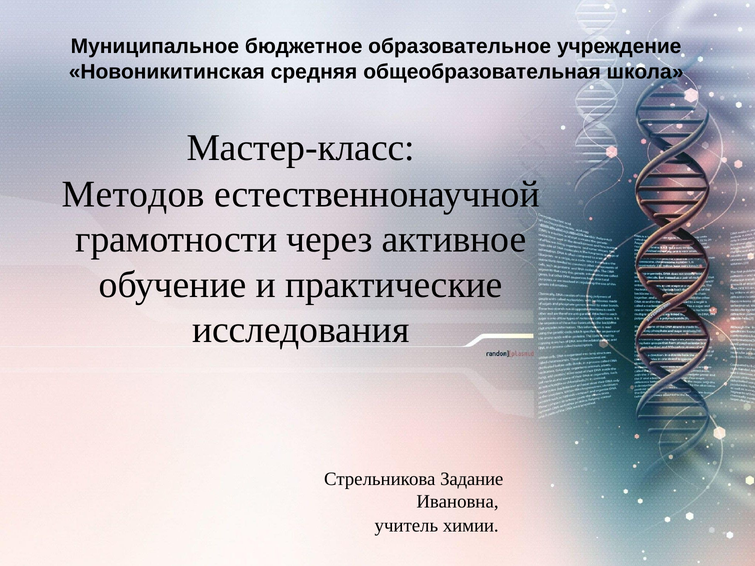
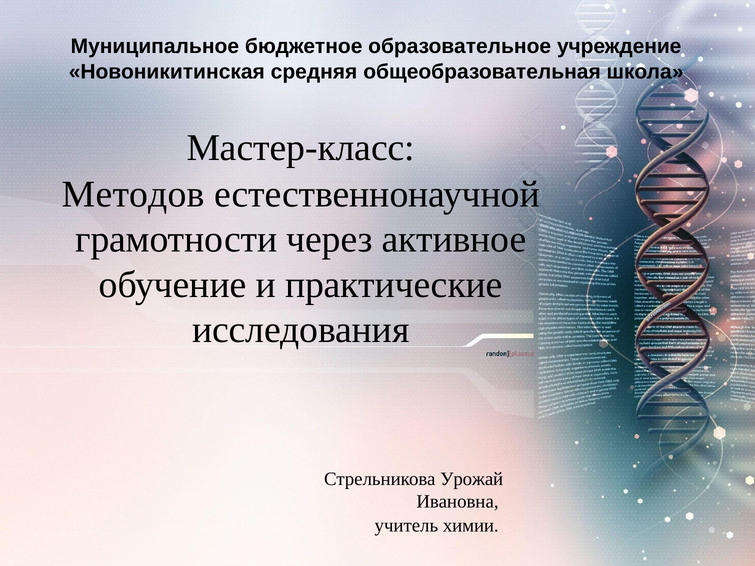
Задание: Задание -> Урожай
